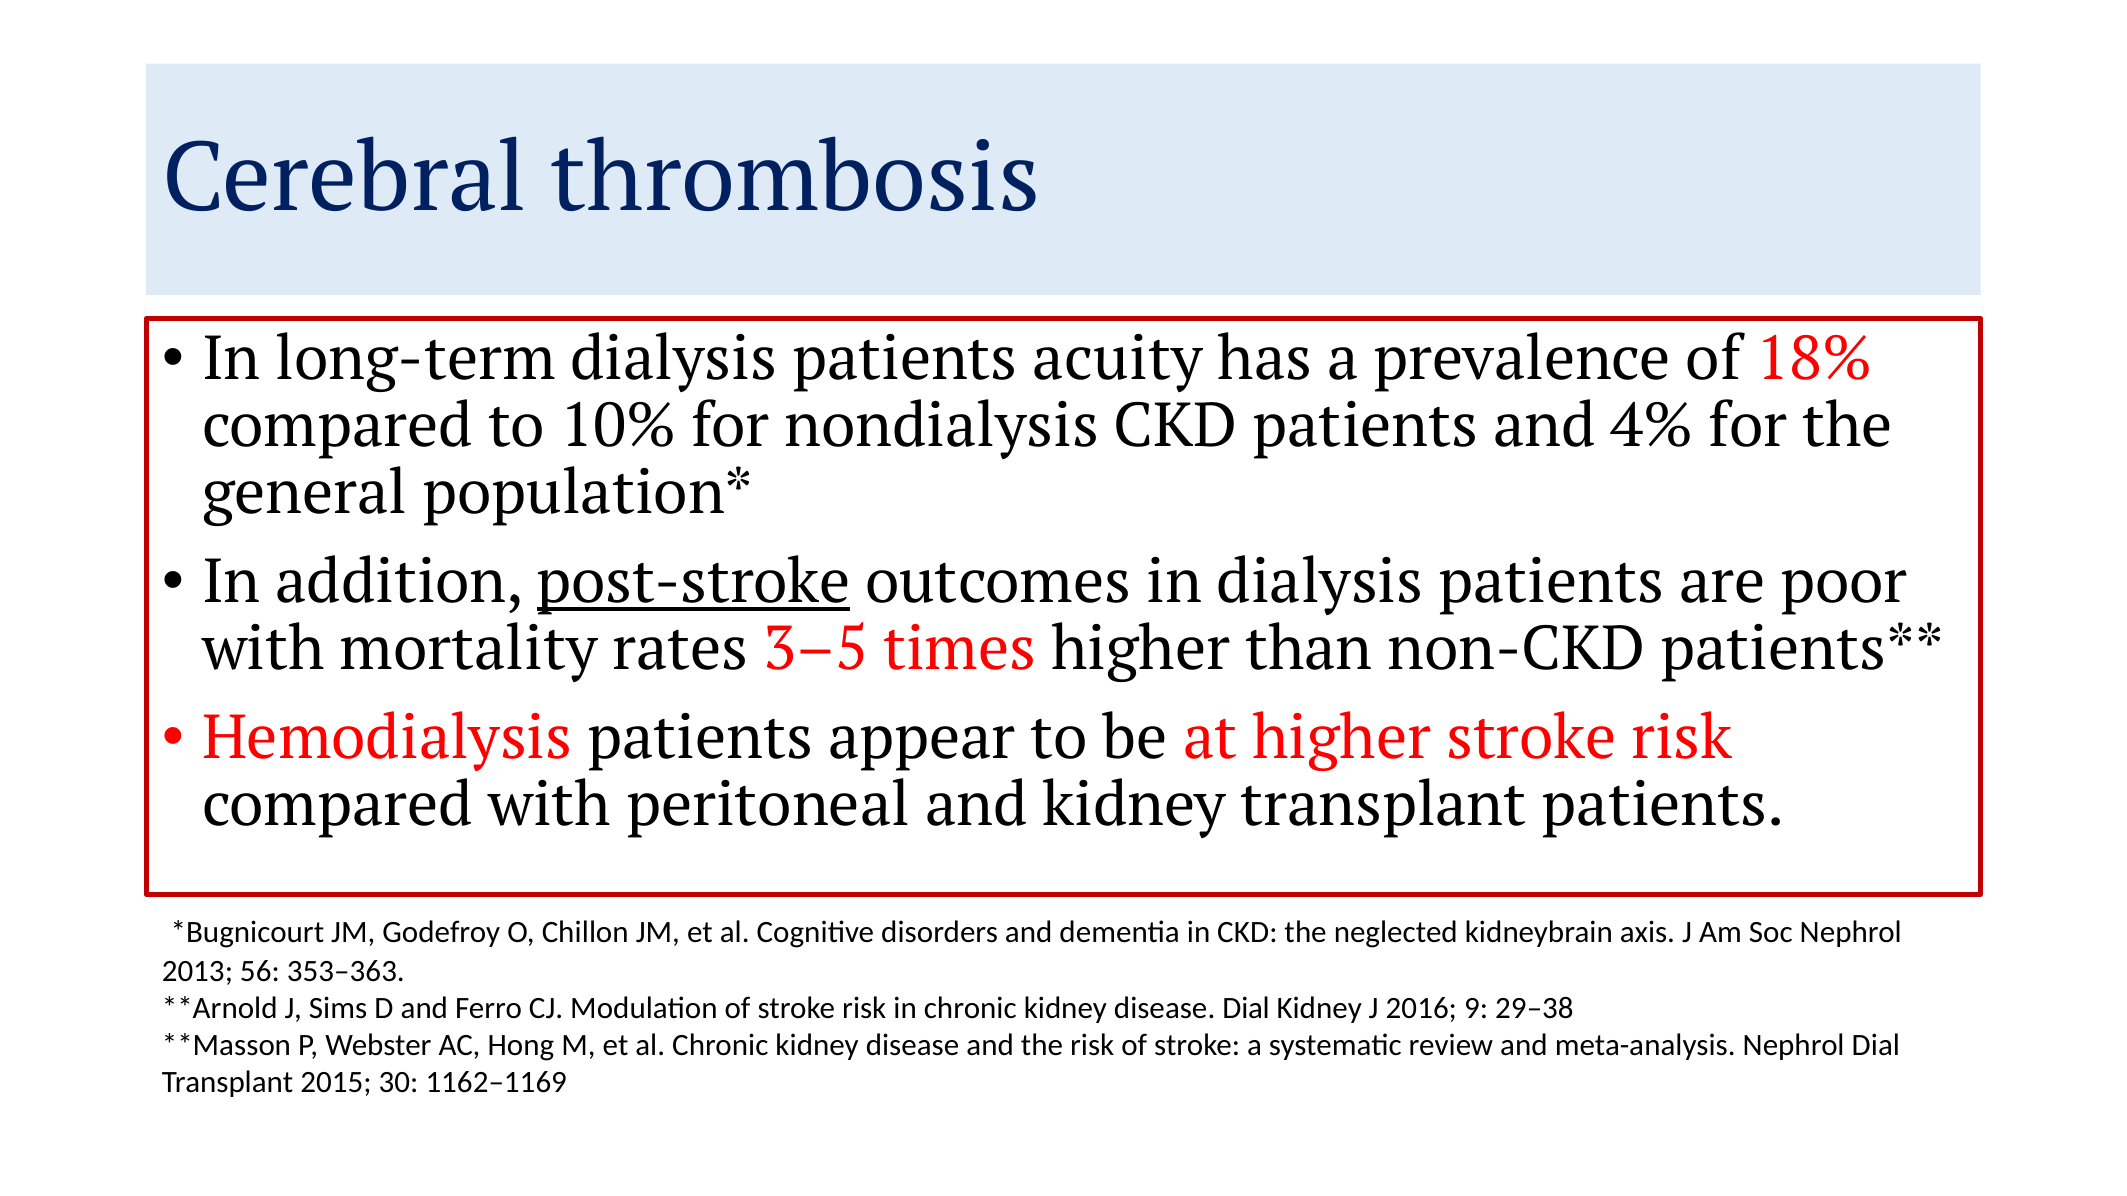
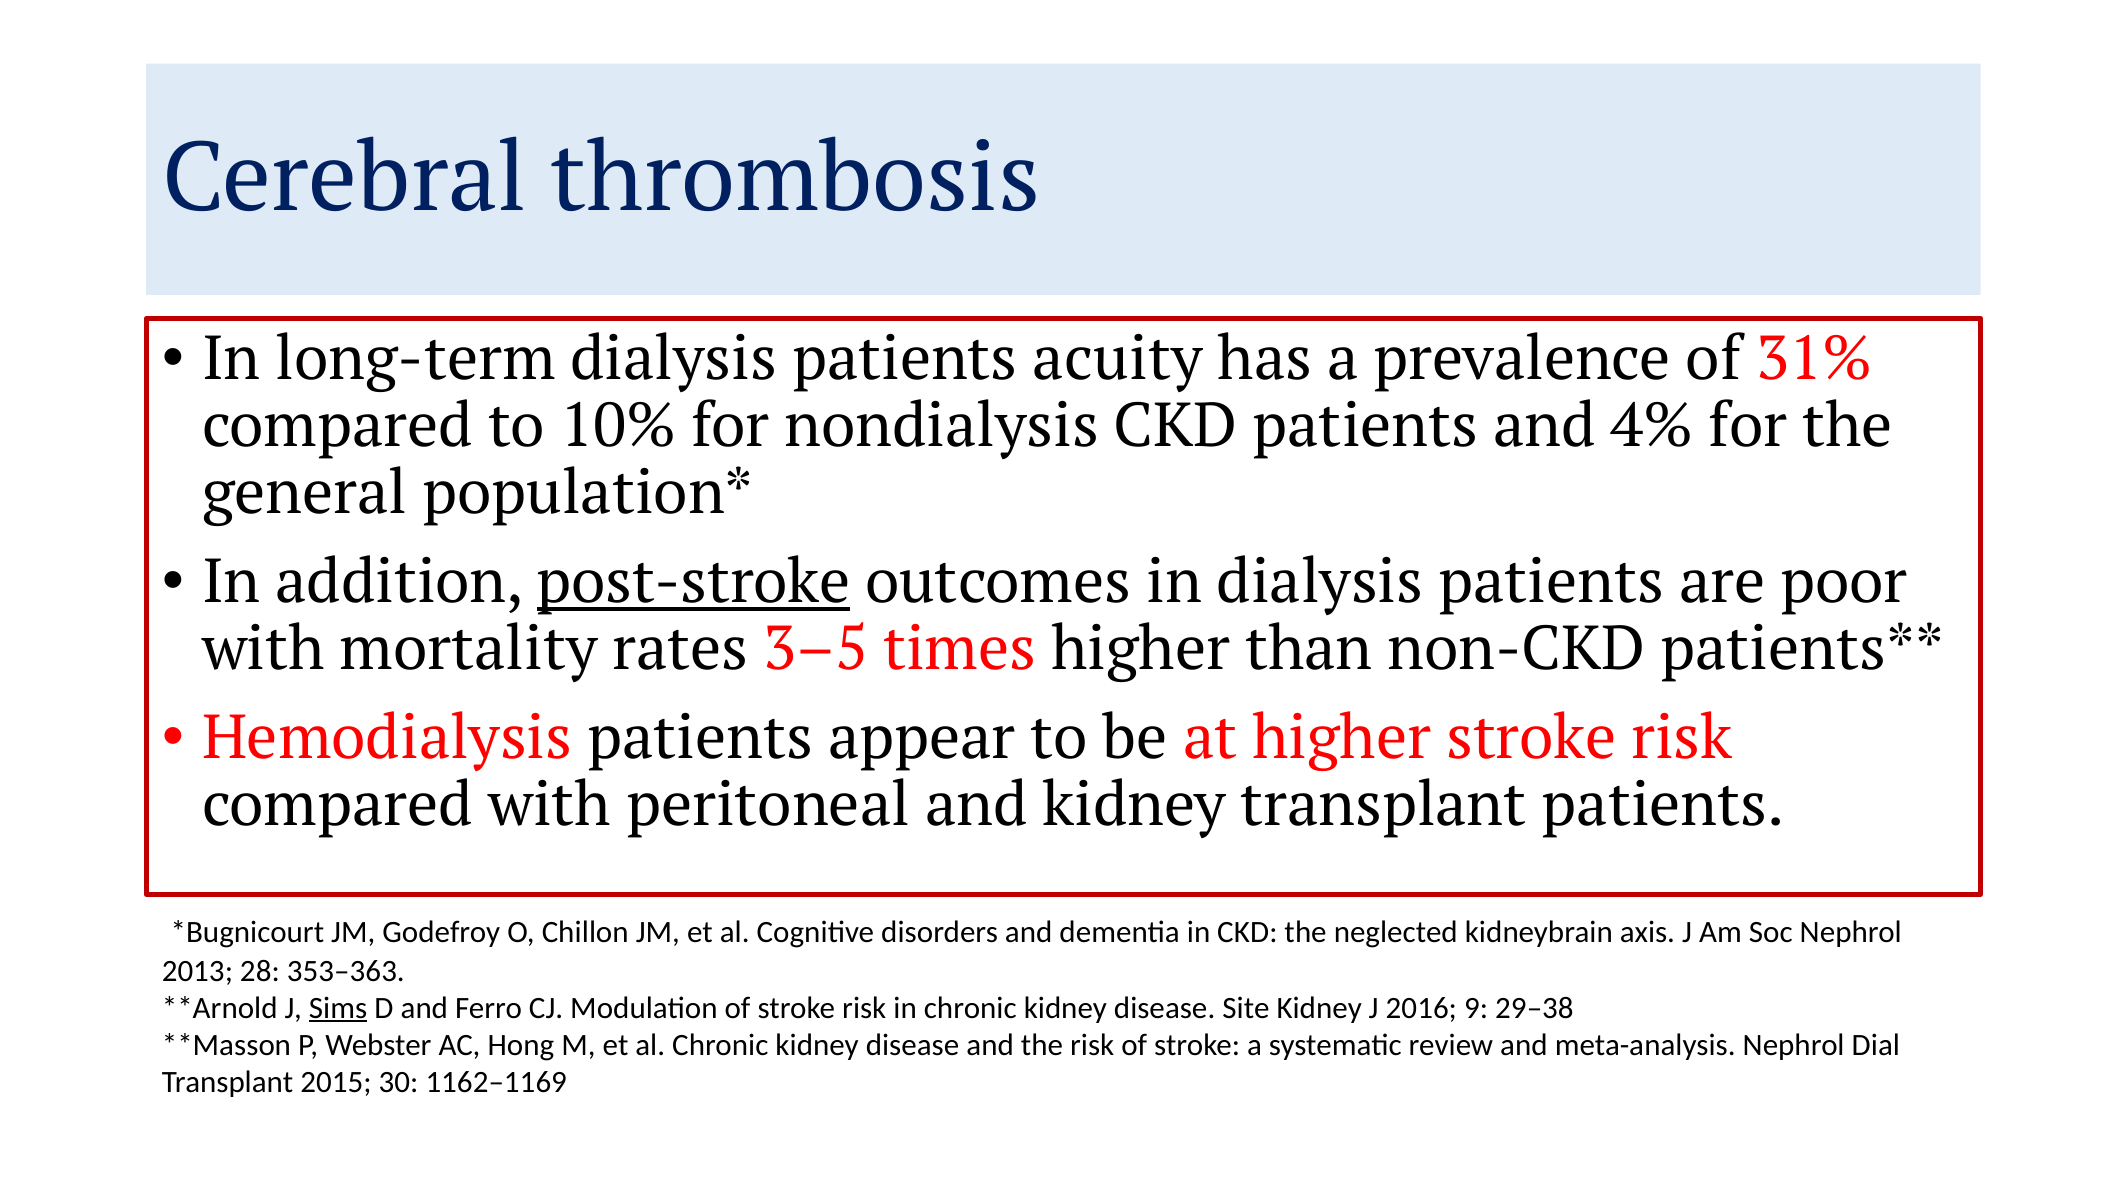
18%: 18% -> 31%
56: 56 -> 28
Sims underline: none -> present
disease Dial: Dial -> Site
